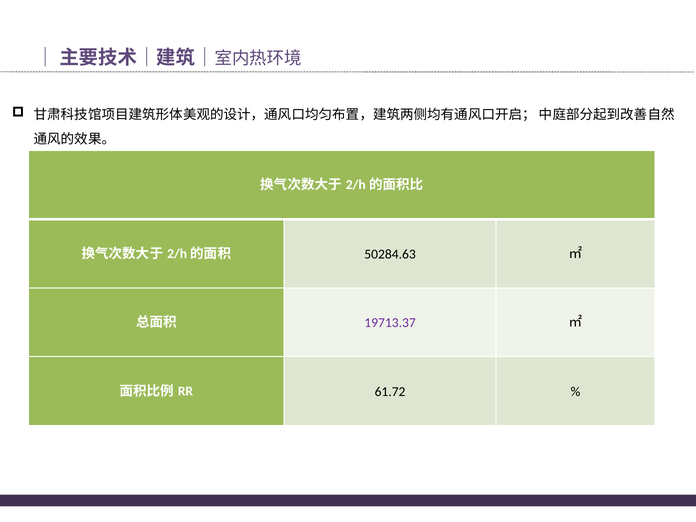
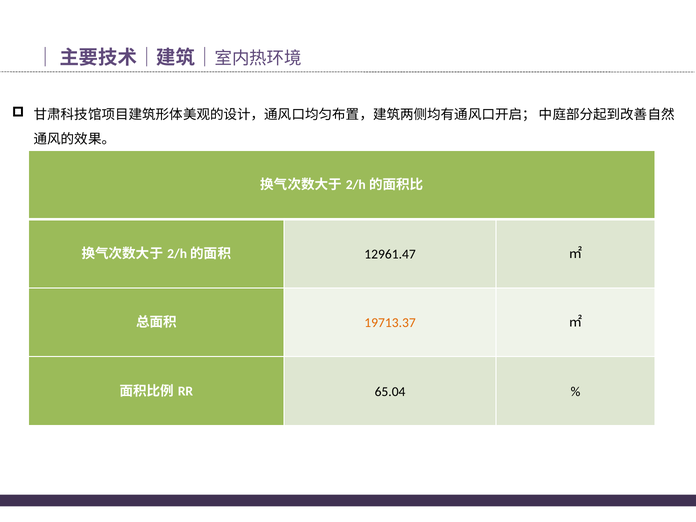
50284.63: 50284.63 -> 12961.47
19713.37 colour: purple -> orange
61.72: 61.72 -> 65.04
